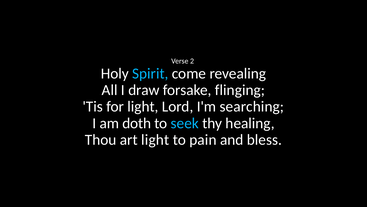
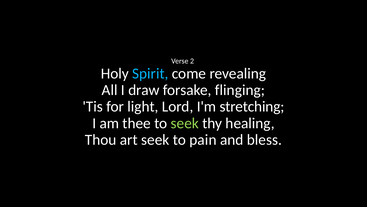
searching: searching -> stretching
doth: doth -> thee
seek at (185, 123) colour: light blue -> light green
art light: light -> seek
